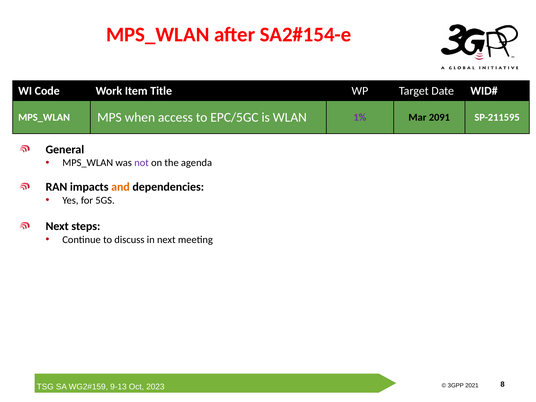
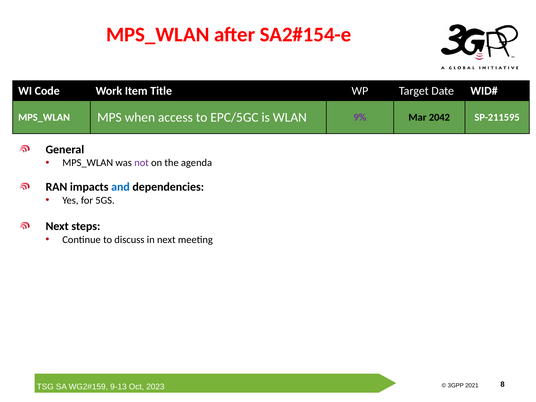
1%: 1% -> 9%
2091: 2091 -> 2042
and colour: orange -> blue
